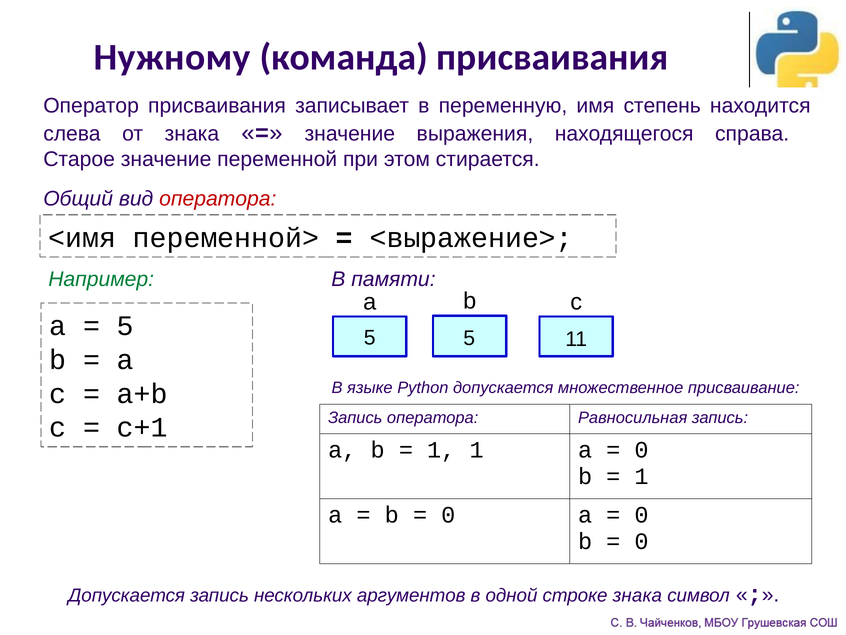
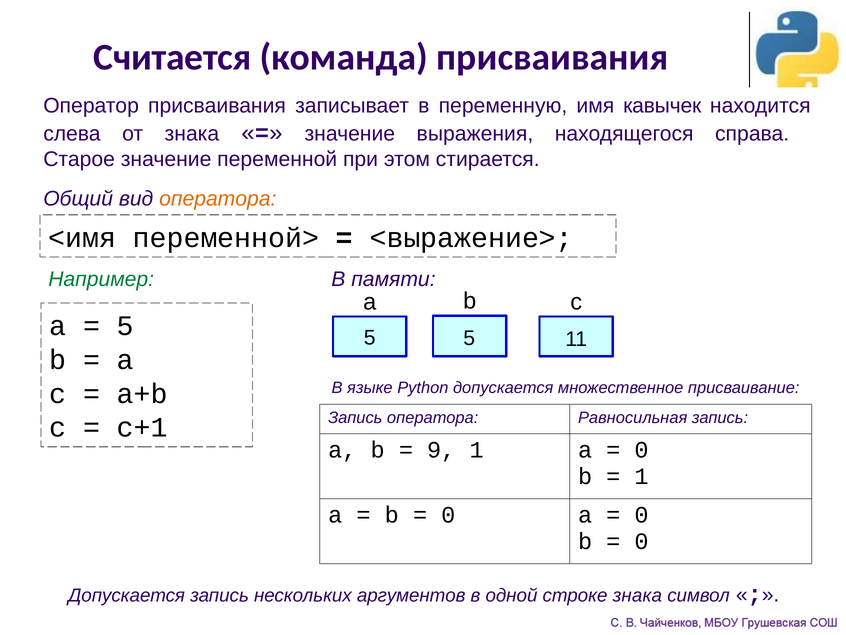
Нужному: Нужному -> Считается
степень: степень -> кавычек
оператора at (218, 199) colour: red -> orange
1 at (441, 450): 1 -> 9
